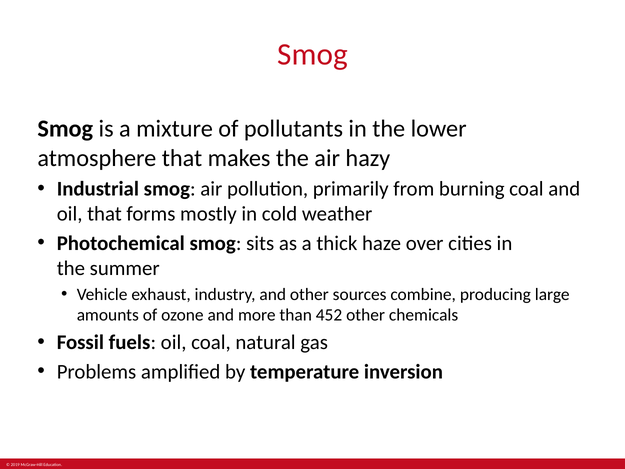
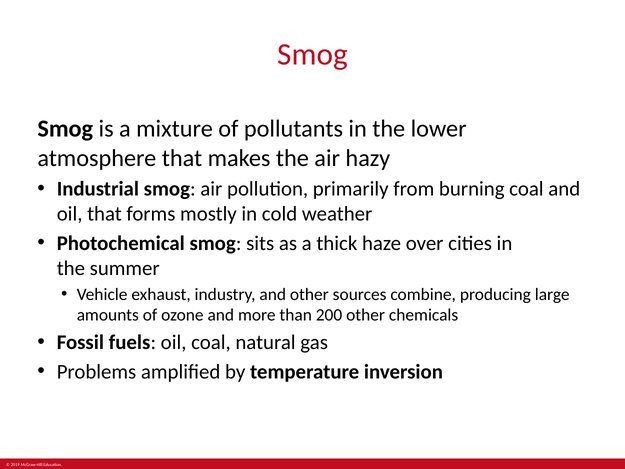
452: 452 -> 200
